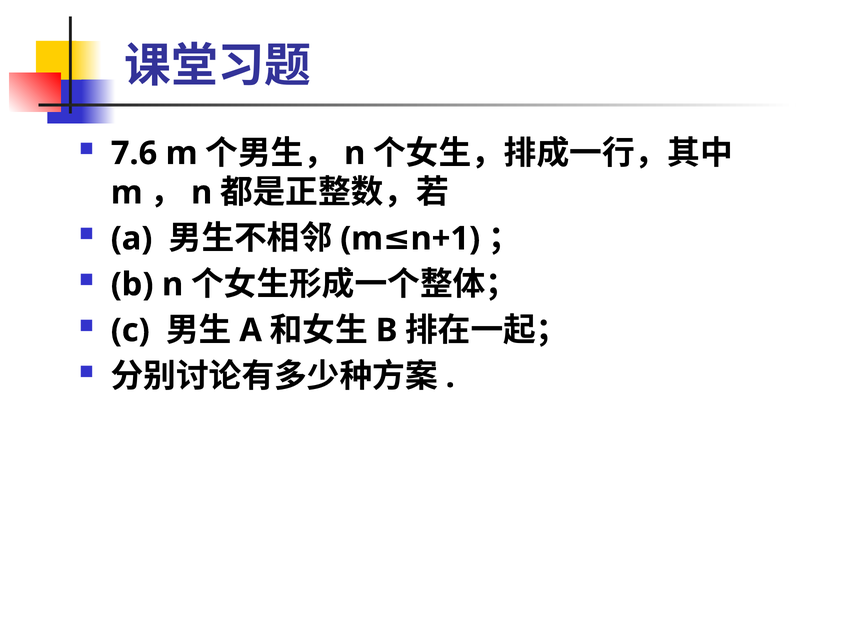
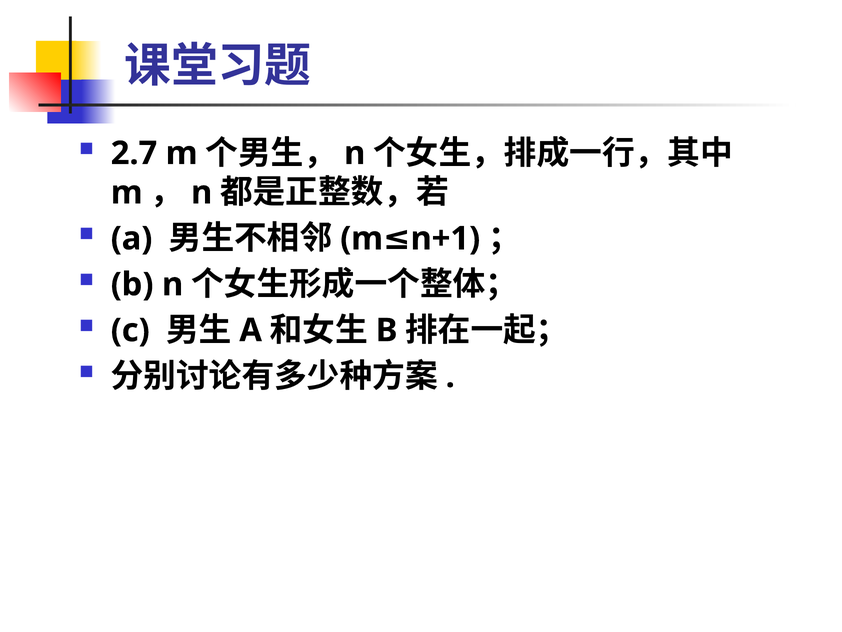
7.6: 7.6 -> 2.7
